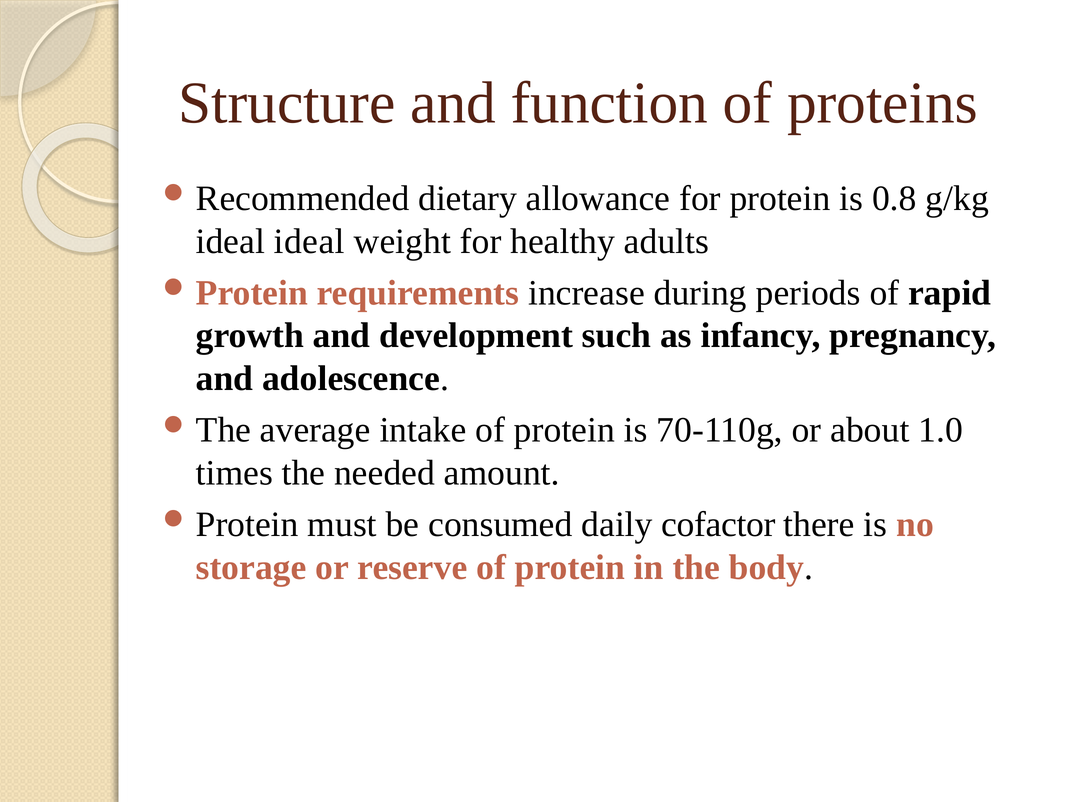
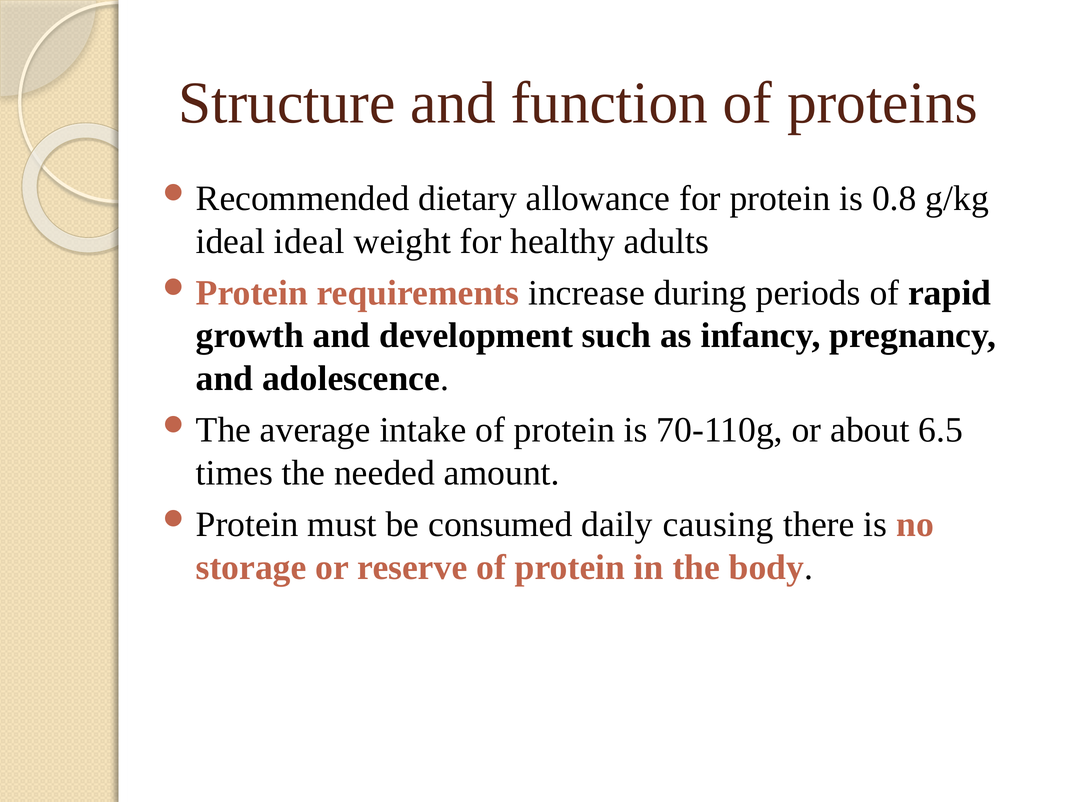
1.0: 1.0 -> 6.5
cofactor: cofactor -> causing
